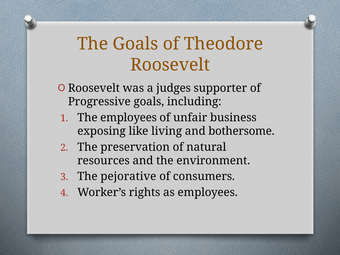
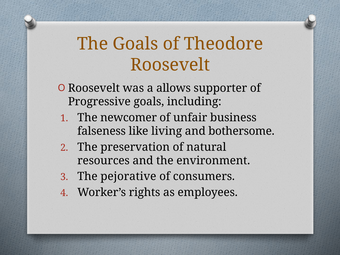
judges: judges -> allows
The employees: employees -> newcomer
exposing: exposing -> falseness
